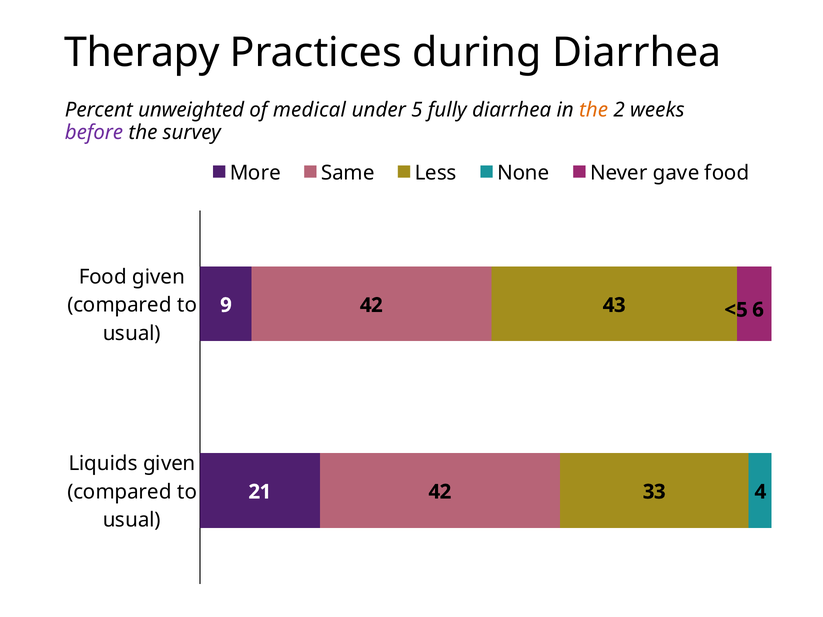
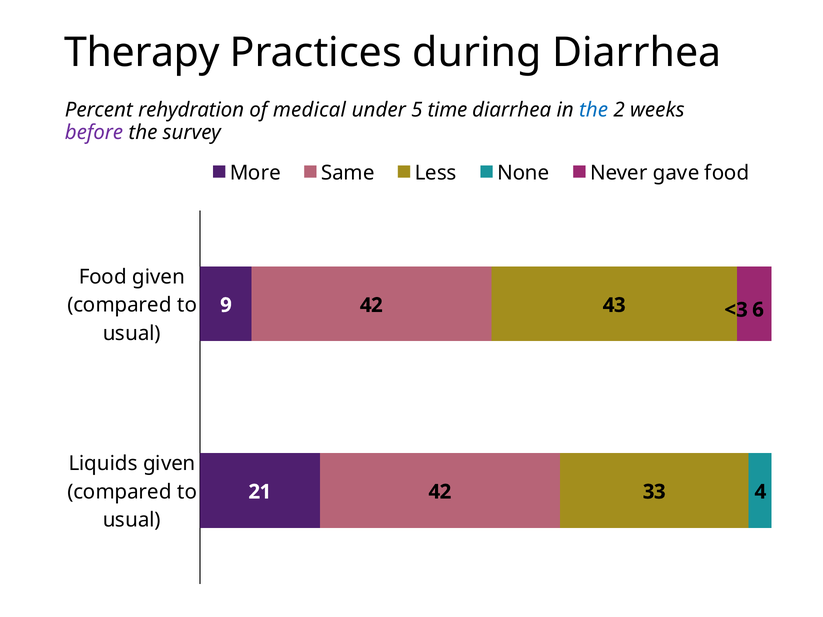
unweighted: unweighted -> rehydration
fully: fully -> time
the at (594, 110) colour: orange -> blue
<5: <5 -> <3
